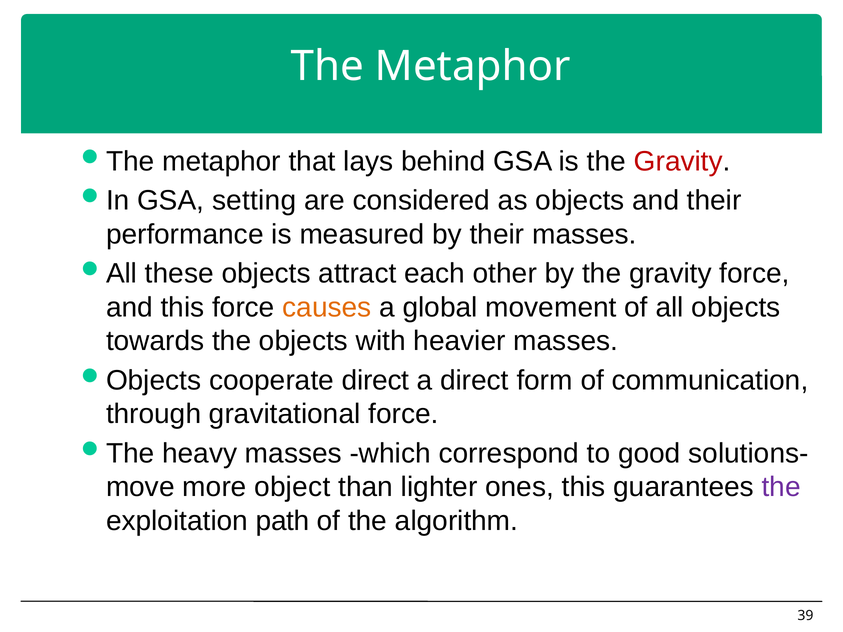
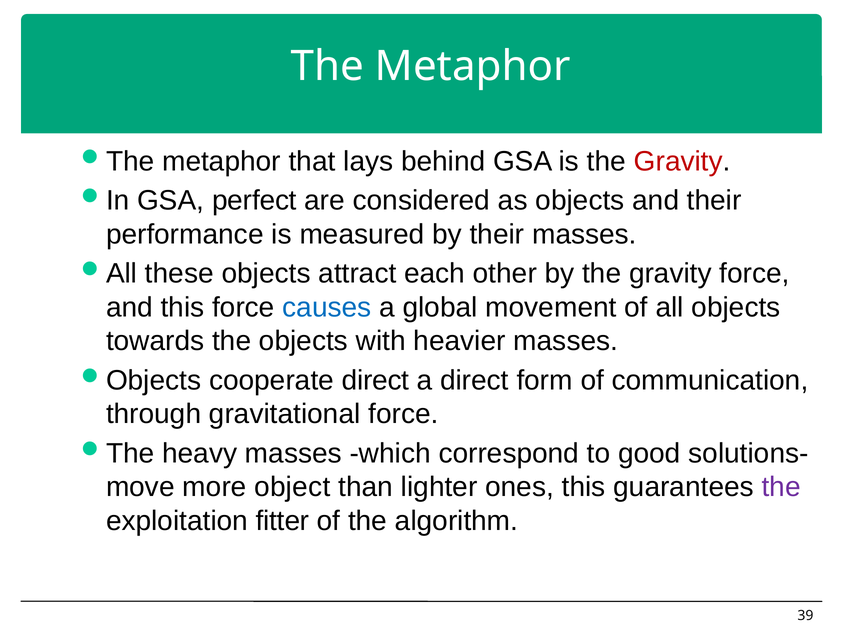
setting: setting -> perfect
causes colour: orange -> blue
path: path -> fitter
